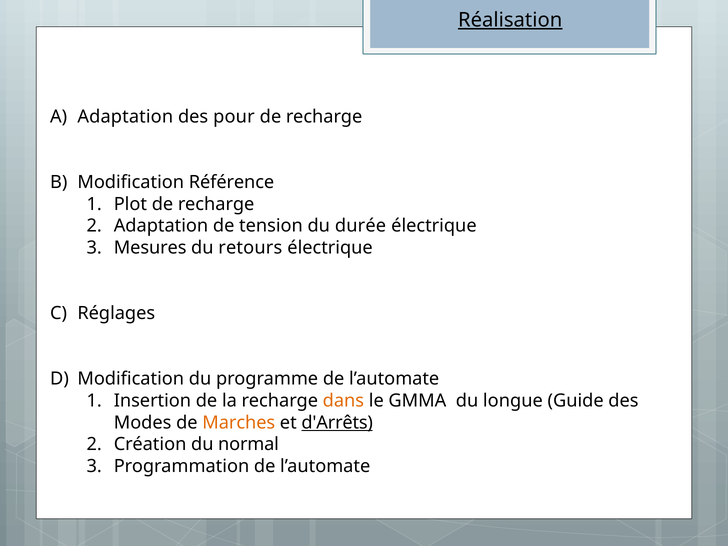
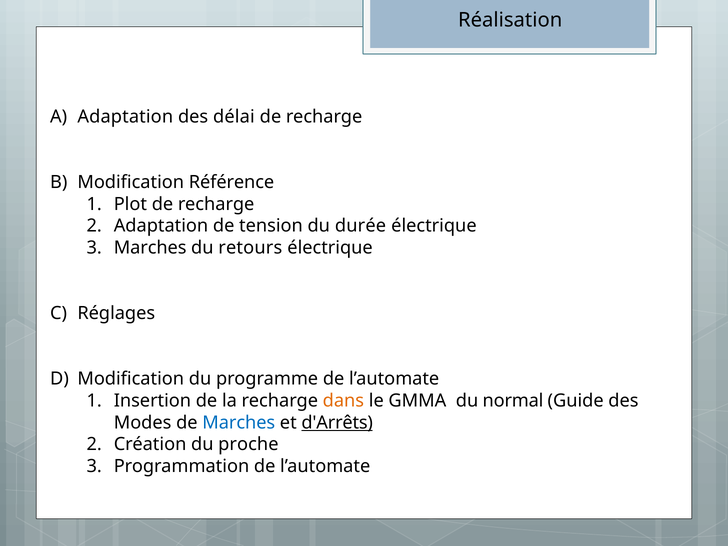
Réalisation underline: present -> none
pour: pour -> délai
Mesures at (150, 248): Mesures -> Marches
longue: longue -> normal
Marches at (239, 423) colour: orange -> blue
normal: normal -> proche
